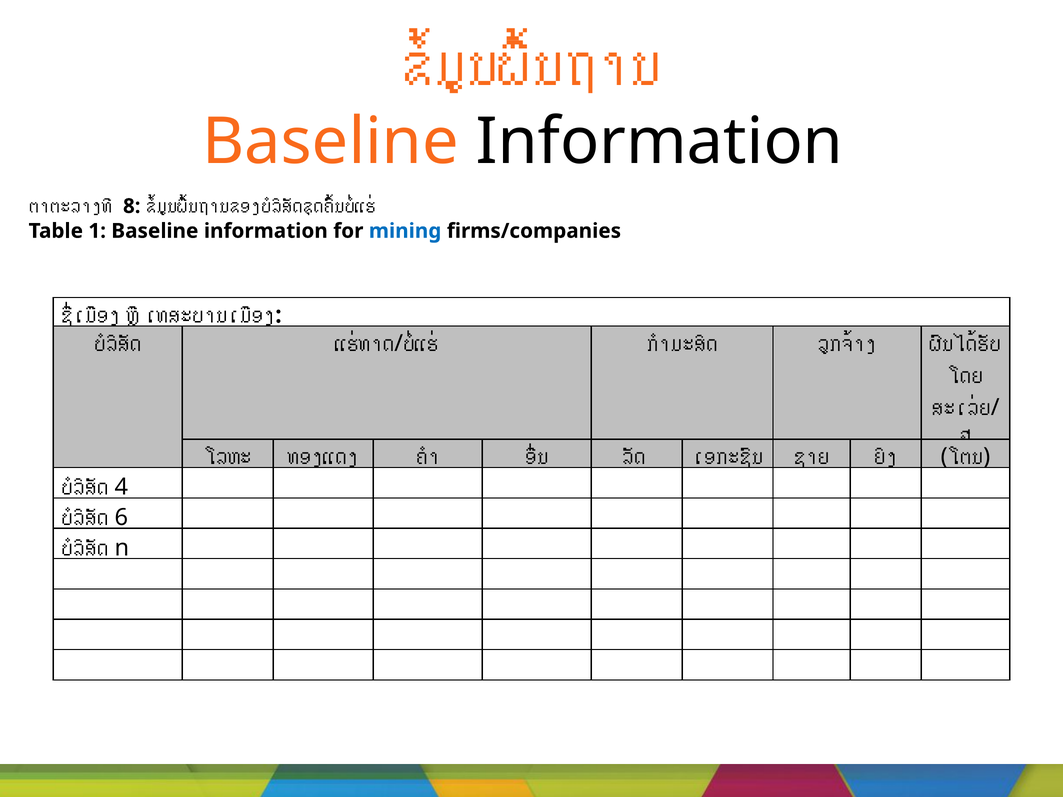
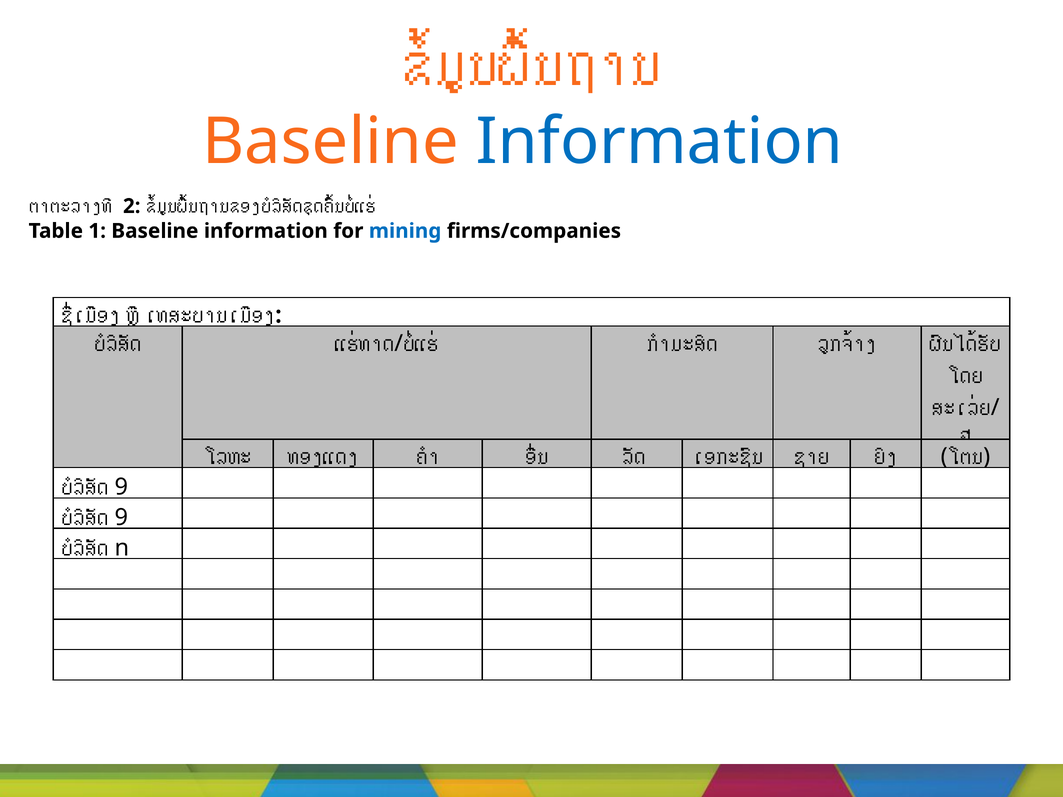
Information at (659, 142) colour: black -> blue
8: 8 -> 2
4 at (121, 487): 4 -> 9
6 at (121, 518): 6 -> 9
